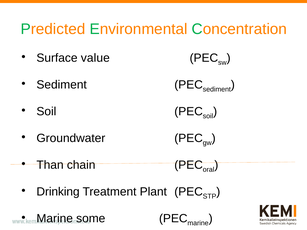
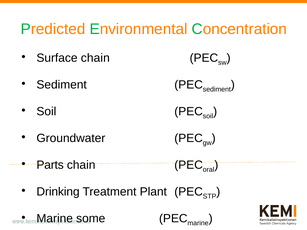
Surface value: value -> chain
Than: Than -> Parts
